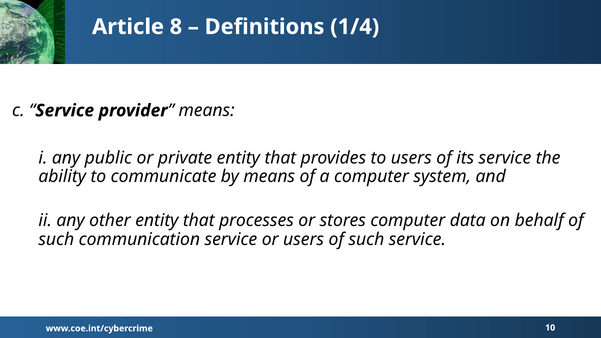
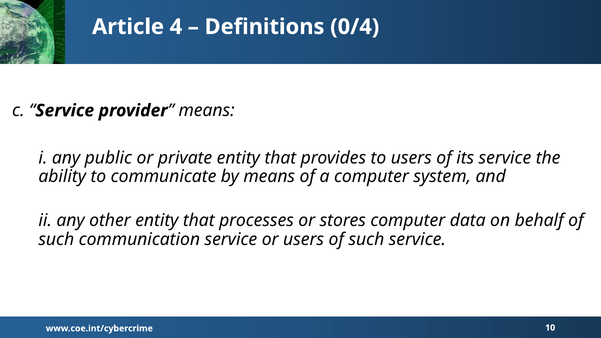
8: 8 -> 4
1/4: 1/4 -> 0/4
